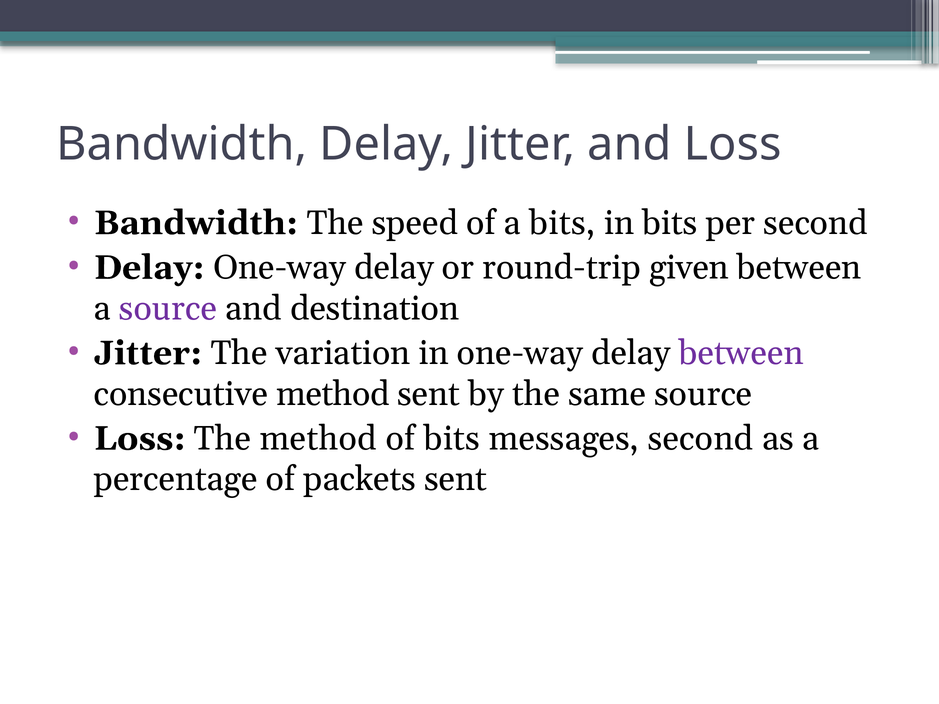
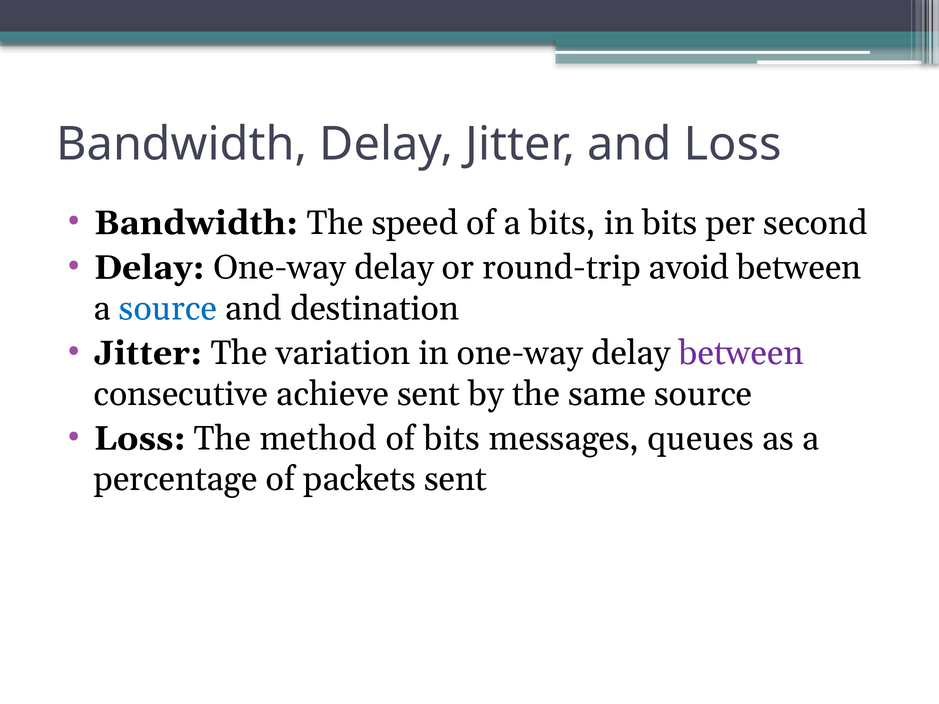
given: given -> avoid
source at (168, 309) colour: purple -> blue
consecutive method: method -> achieve
messages second: second -> queues
